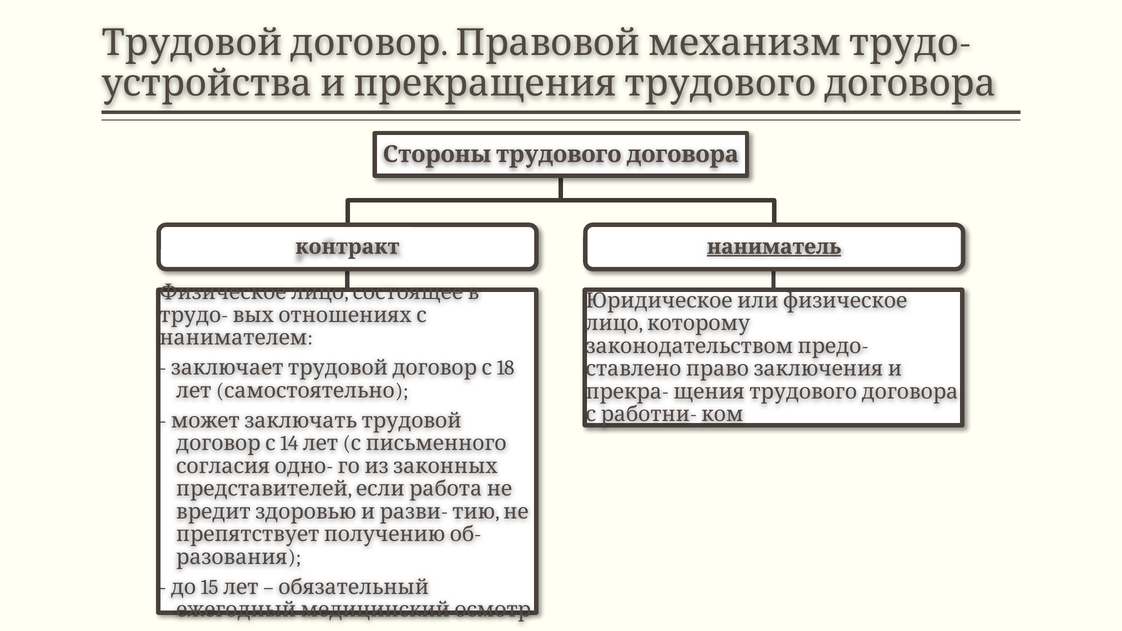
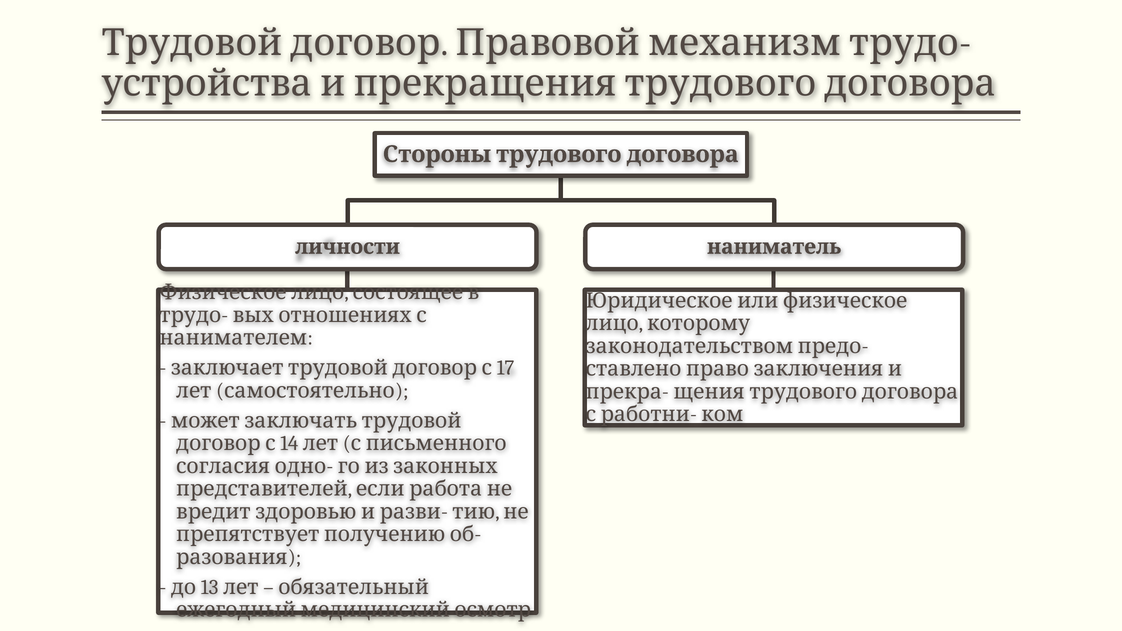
контракт: контракт -> личности
наниматель underline: present -> none
18: 18 -> 17
15: 15 -> 13
